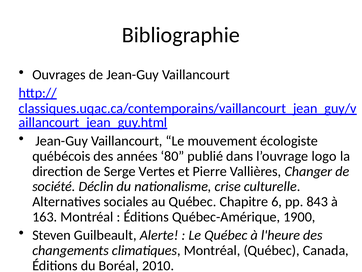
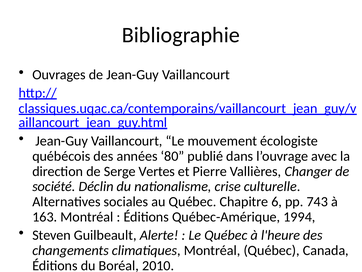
logo: logo -> avec
843: 843 -> 743
1900: 1900 -> 1994
